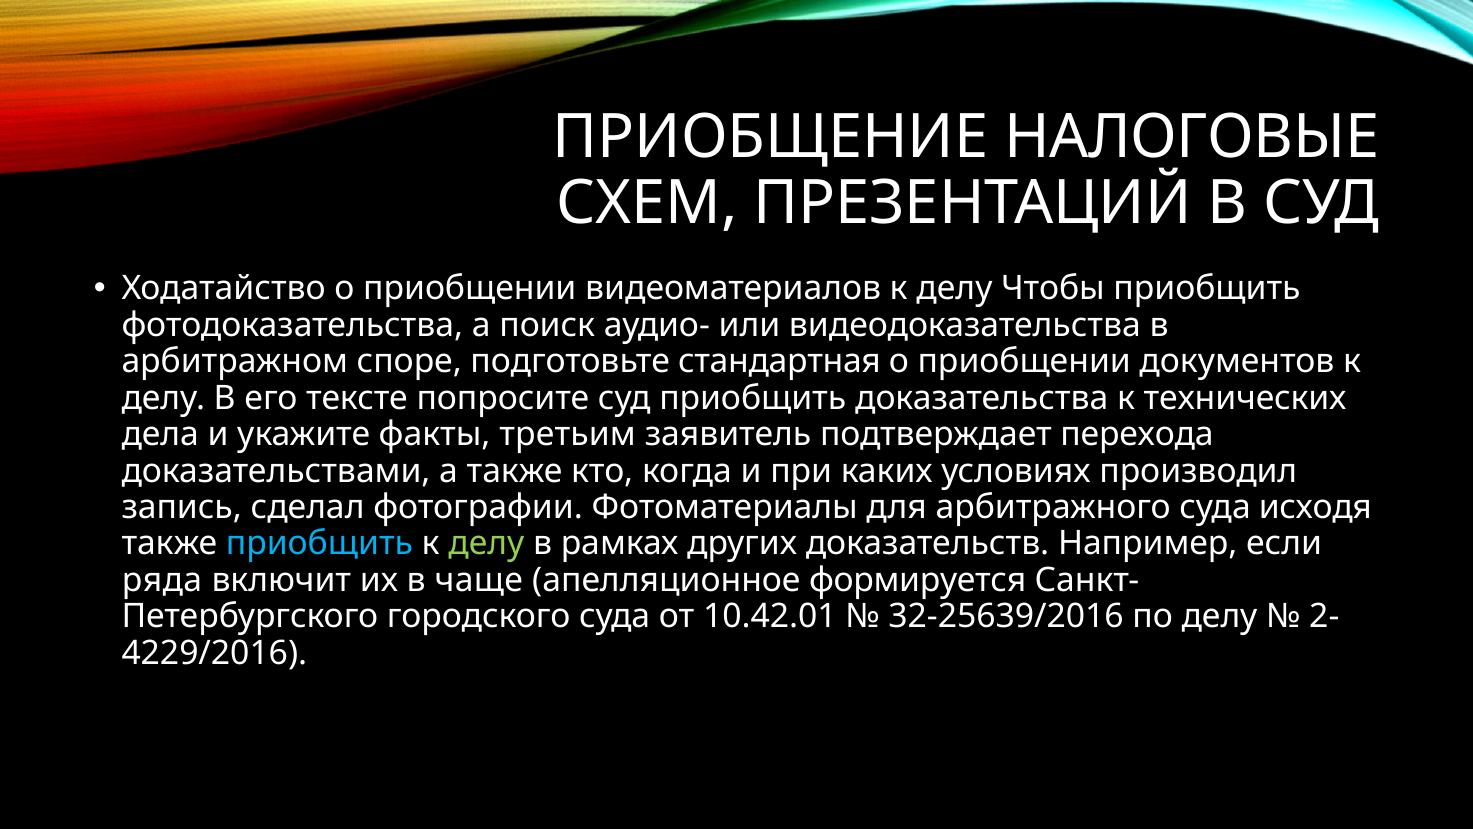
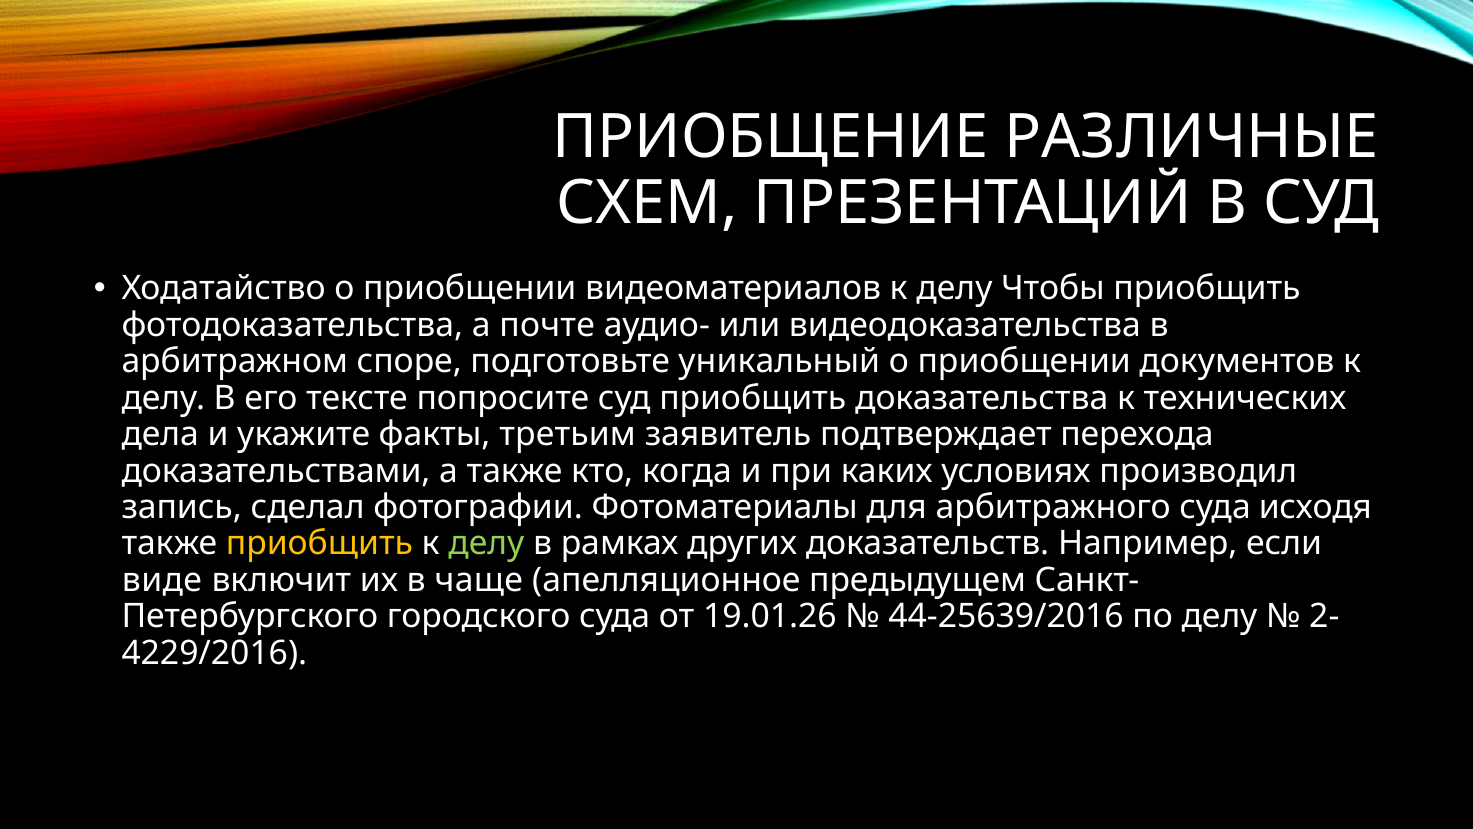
НАЛОГОВЫЕ: НАЛОГОВЫЕ -> РАЗЛИЧНЫЕ
поиск: поиск -> почте
стандартная: стандартная -> уникальный
приобщить at (319, 543) colour: light blue -> yellow
ряда: ряда -> виде
формируется: формируется -> предыдущем
10.42.01: 10.42.01 -> 19.01.26
32-25639/2016: 32-25639/2016 -> 44-25639/2016
